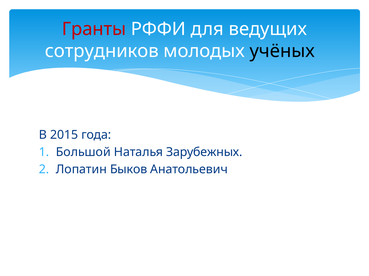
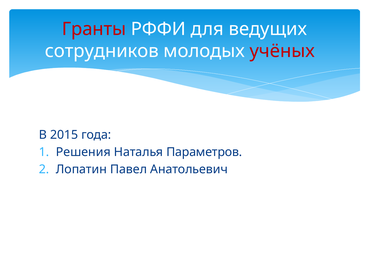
учёных colour: black -> red
Большой: Большой -> Решения
Зарубежных: Зарубежных -> Параметров
Быков: Быков -> Павел
